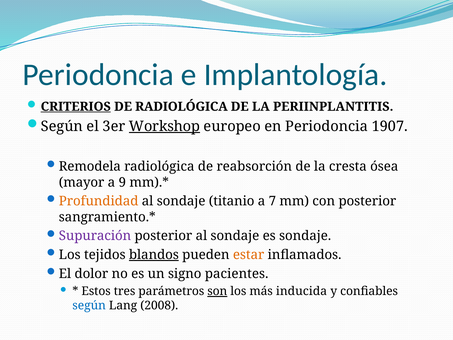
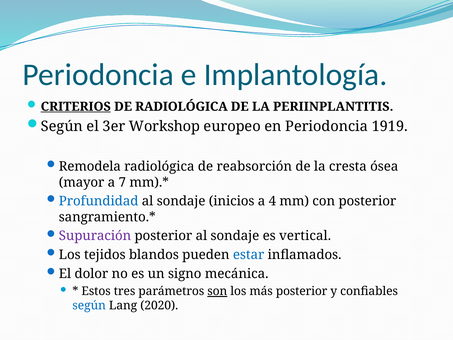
Workshop underline: present -> none
1907: 1907 -> 1919
9: 9 -> 7
Profundidad colour: orange -> blue
titanio: titanio -> inicios
7: 7 -> 4
es sondaje: sondaje -> vertical
blandos underline: present -> none
estar colour: orange -> blue
pacientes: pacientes -> mecánica
más inducida: inducida -> posterior
2008: 2008 -> 2020
